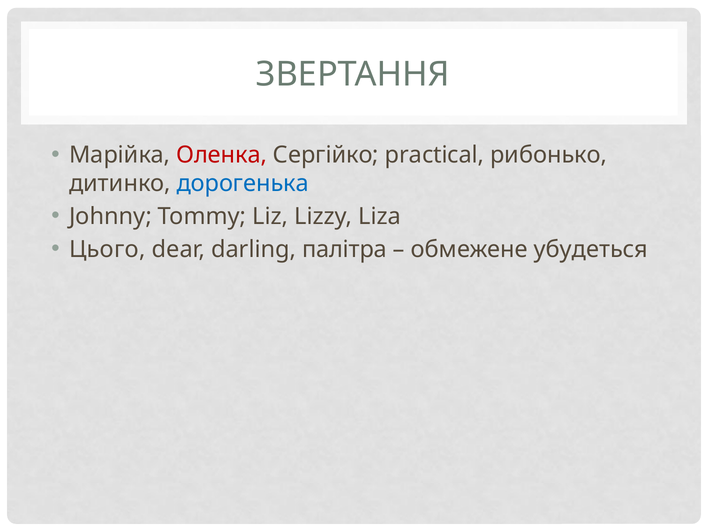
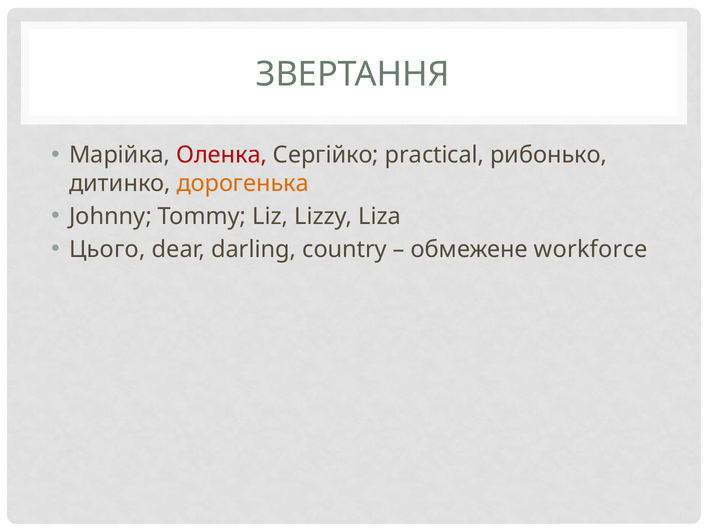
дорогенька colour: blue -> orange
палітра: палітра -> country
убудеться: убудеться -> workforce
